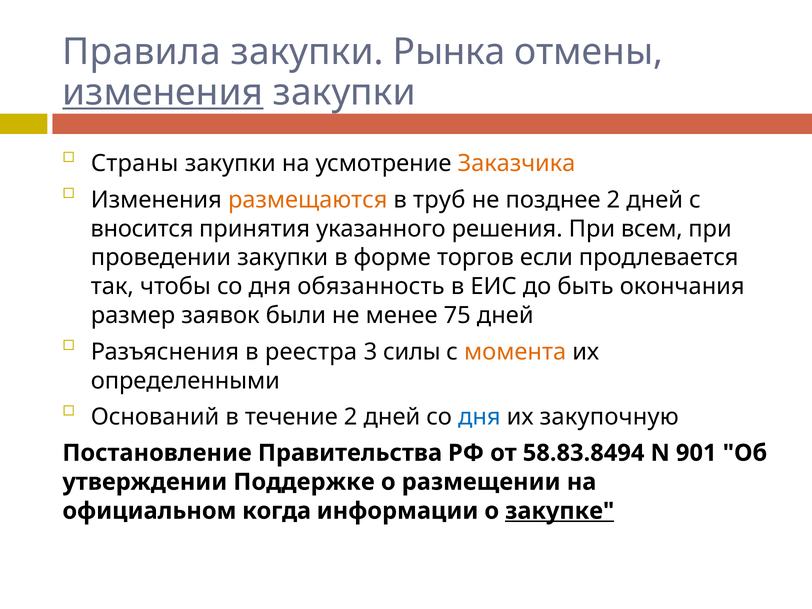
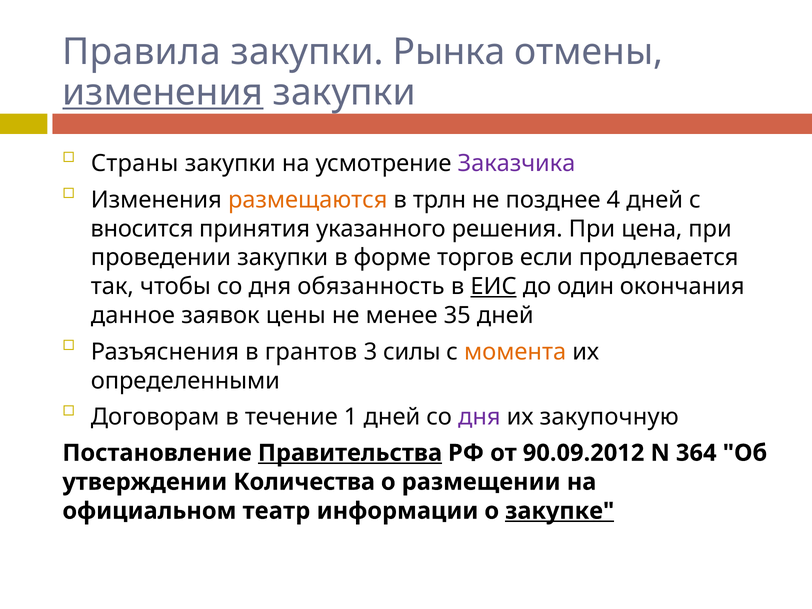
Заказчика colour: orange -> purple
труб: труб -> трлн
позднее 2: 2 -> 4
всем: всем -> цена
ЕИС underline: none -> present
быть: быть -> один
размер: размер -> данное
были: были -> цены
75: 75 -> 35
реестра: реестра -> грантов
Оснований: Оснований -> Договорам
течение 2: 2 -> 1
дня at (479, 417) colour: blue -> purple
Правительства underline: none -> present
58.83.8494: 58.83.8494 -> 90.09.2012
901: 901 -> 364
Поддержке: Поддержке -> Количества
когда: когда -> театр
